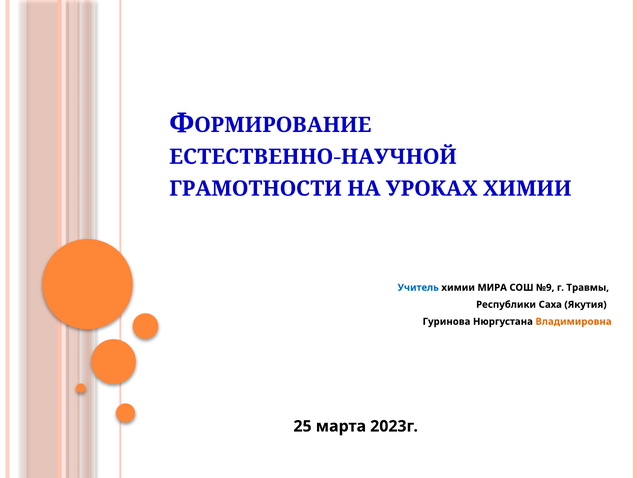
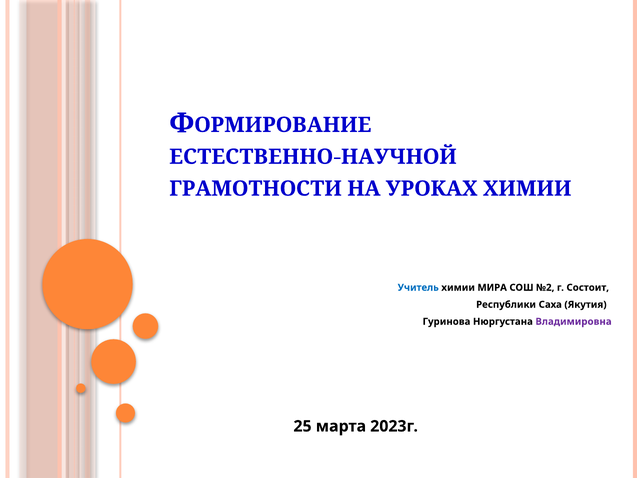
№9: №9 -> №2
Травмы: Травмы -> Состоит
Владимировна colour: orange -> purple
